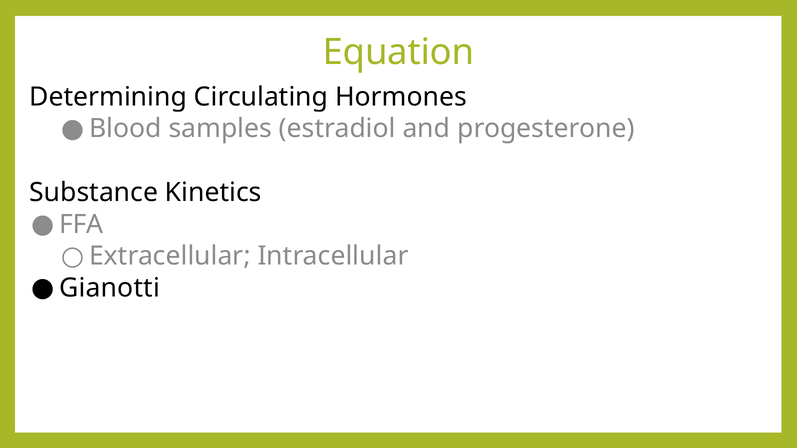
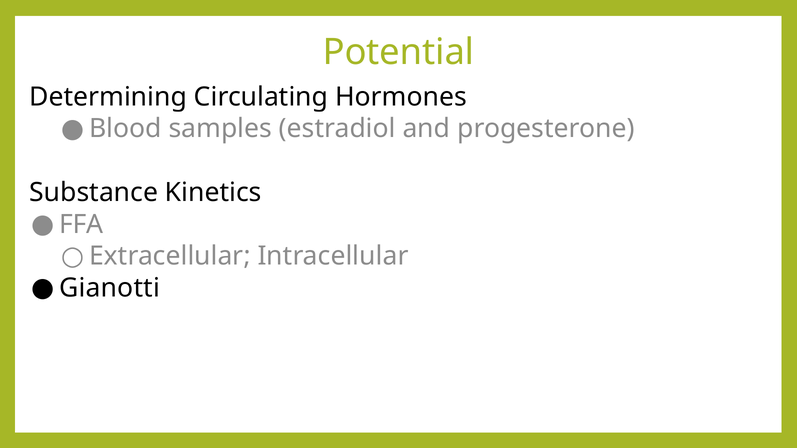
Equation: Equation -> Potential
